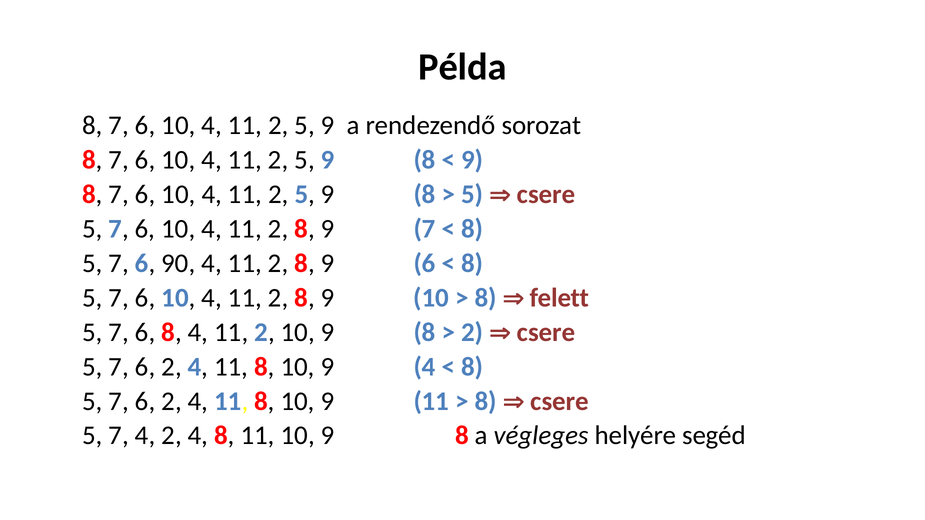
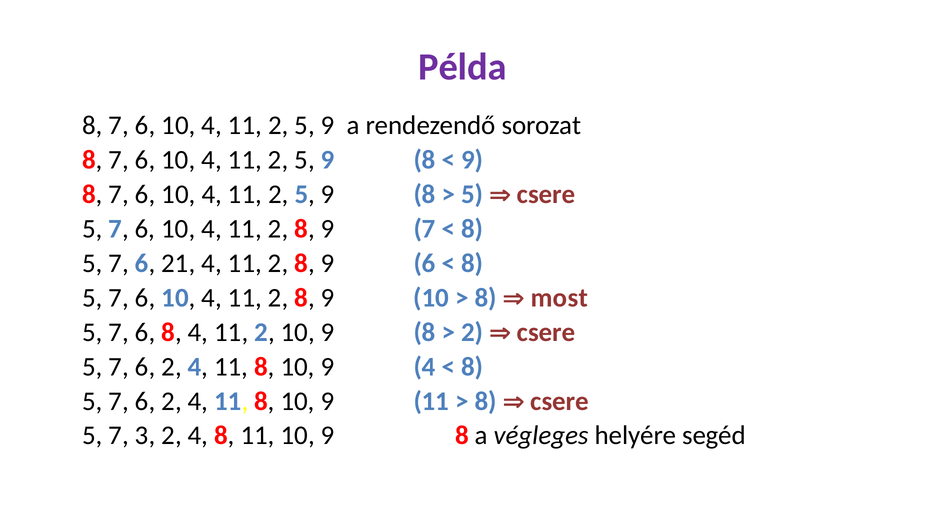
Példa colour: black -> purple
90: 90 -> 21
felett: felett -> most
7 4: 4 -> 3
